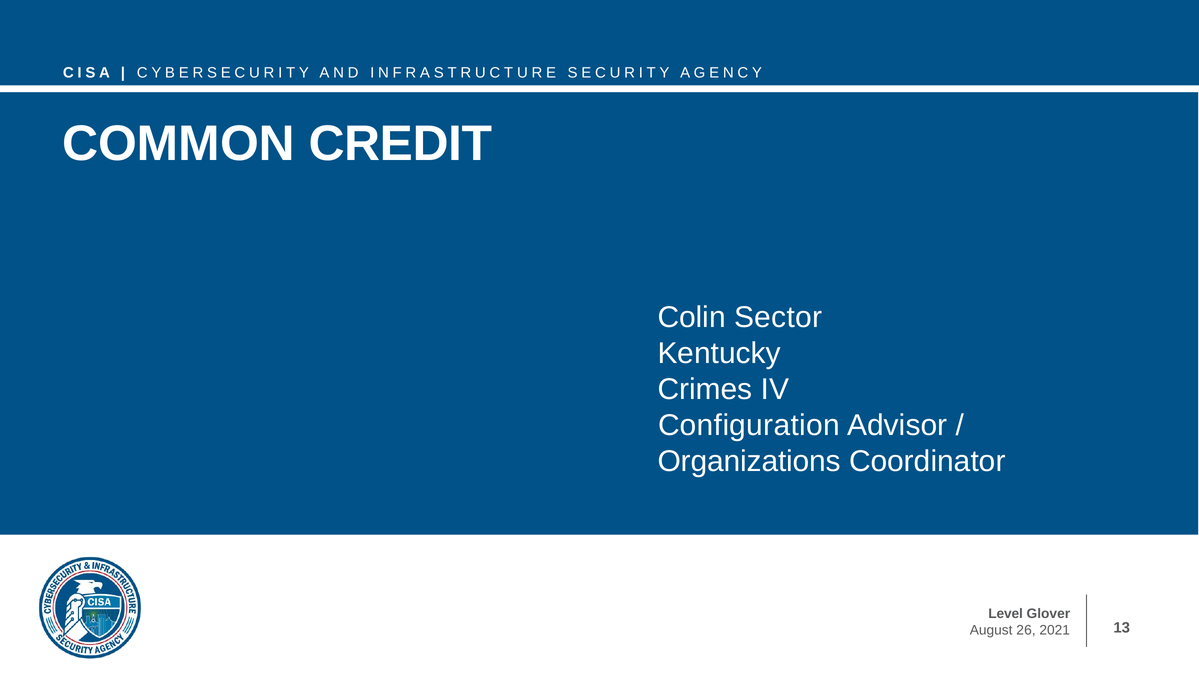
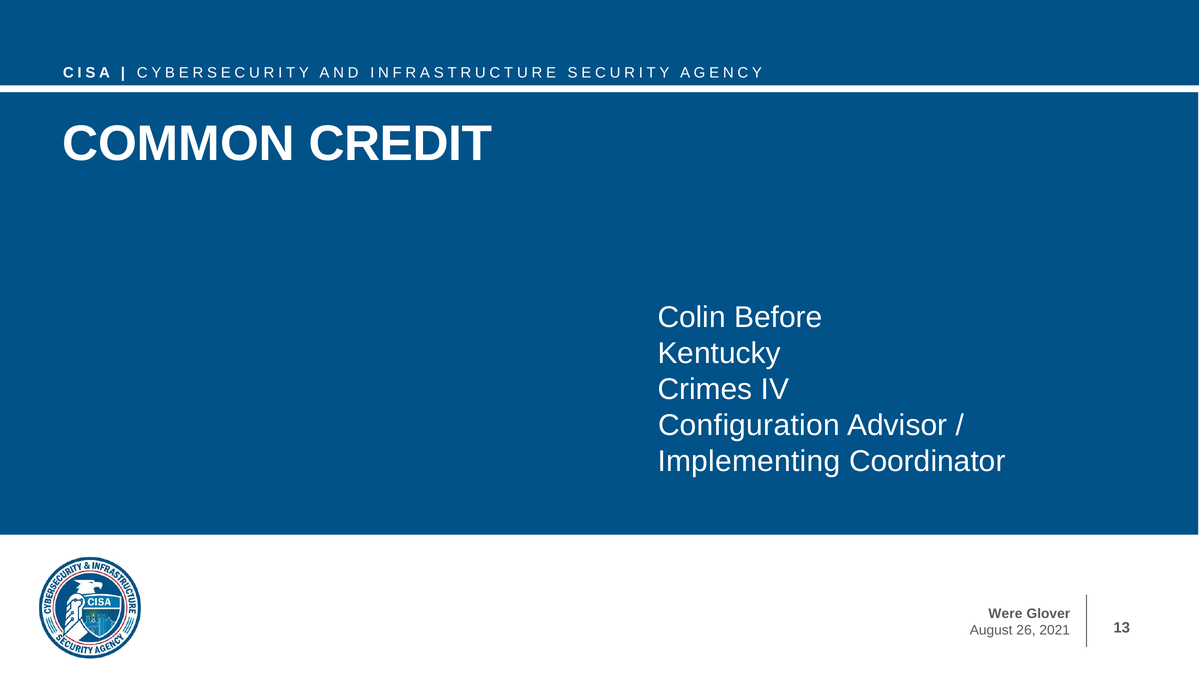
Sector: Sector -> Before
Organizations: Organizations -> Implementing
Level: Level -> Were
